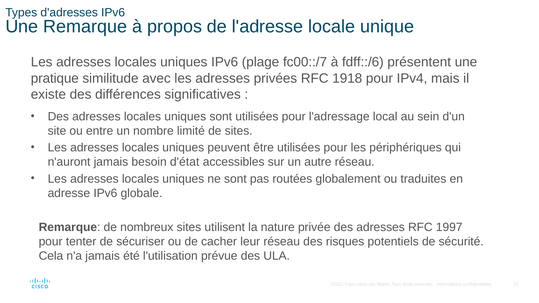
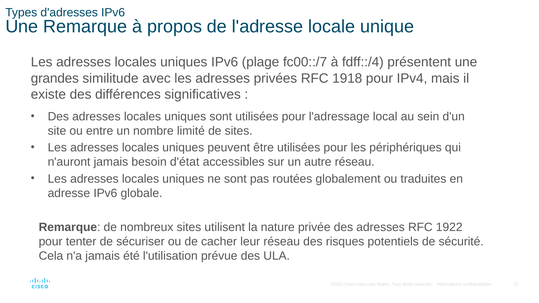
fdff::/6: fdff::/6 -> fdff::/4
pratique: pratique -> grandes
1997: 1997 -> 1922
